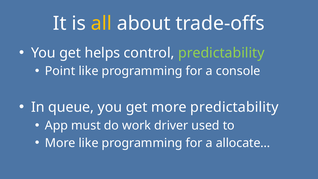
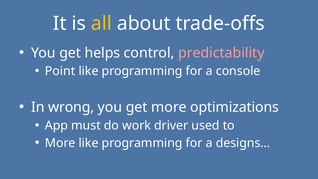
predictability at (221, 53) colour: light green -> pink
queue: queue -> wrong
more predictability: predictability -> optimizations
allocate…: allocate… -> designs…
